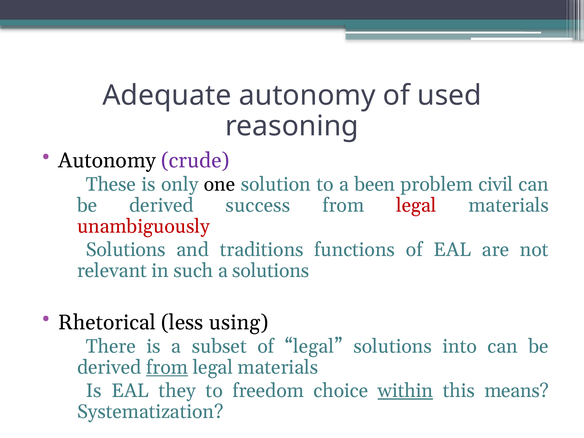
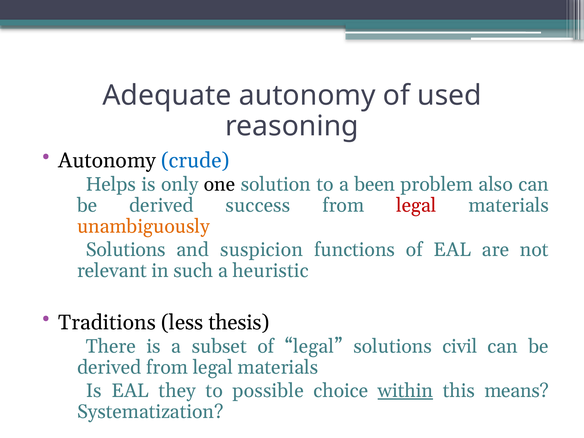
crude colour: purple -> blue
These: These -> Helps
civil: civil -> also
unambiguously colour: red -> orange
traditions: traditions -> suspicion
a solutions: solutions -> heuristic
Rhetorical: Rhetorical -> Traditions
using: using -> thesis
into: into -> civil
from at (167, 367) underline: present -> none
freedom: freedom -> possible
